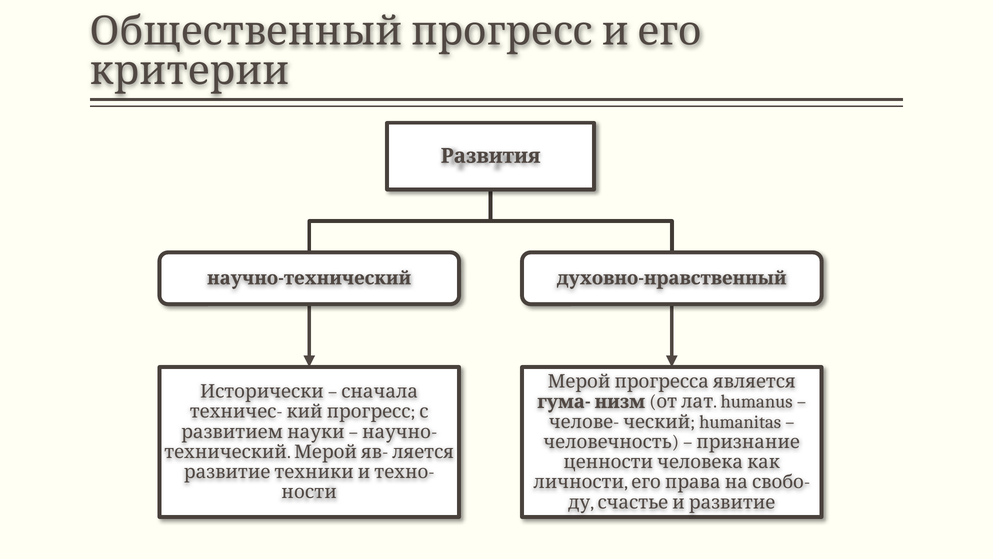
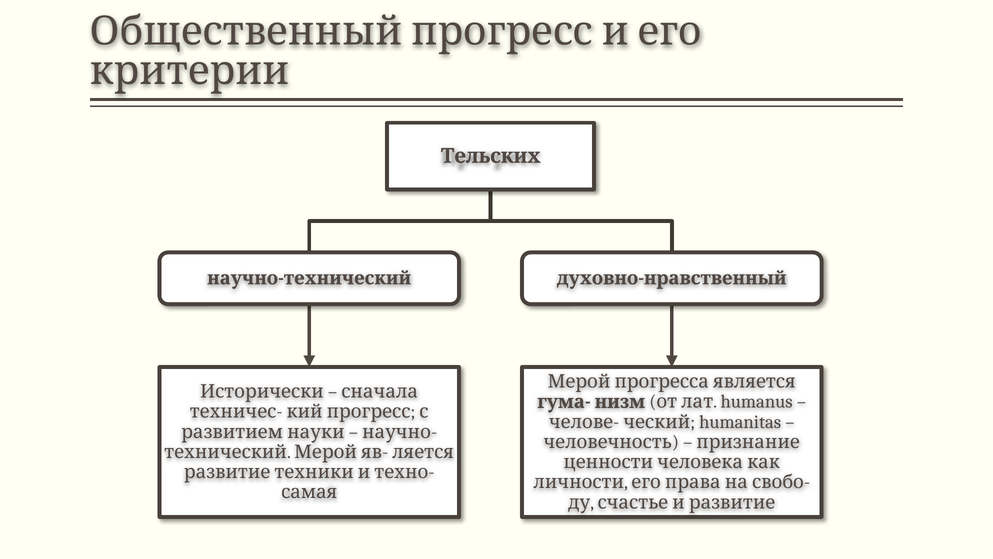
Развития: Развития -> Тельских
ности: ности -> самая
